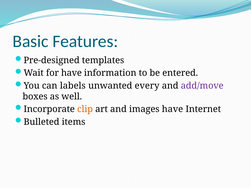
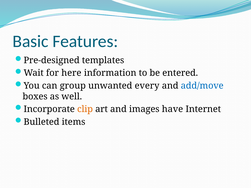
for have: have -> here
labels: labels -> group
add/move colour: purple -> blue
